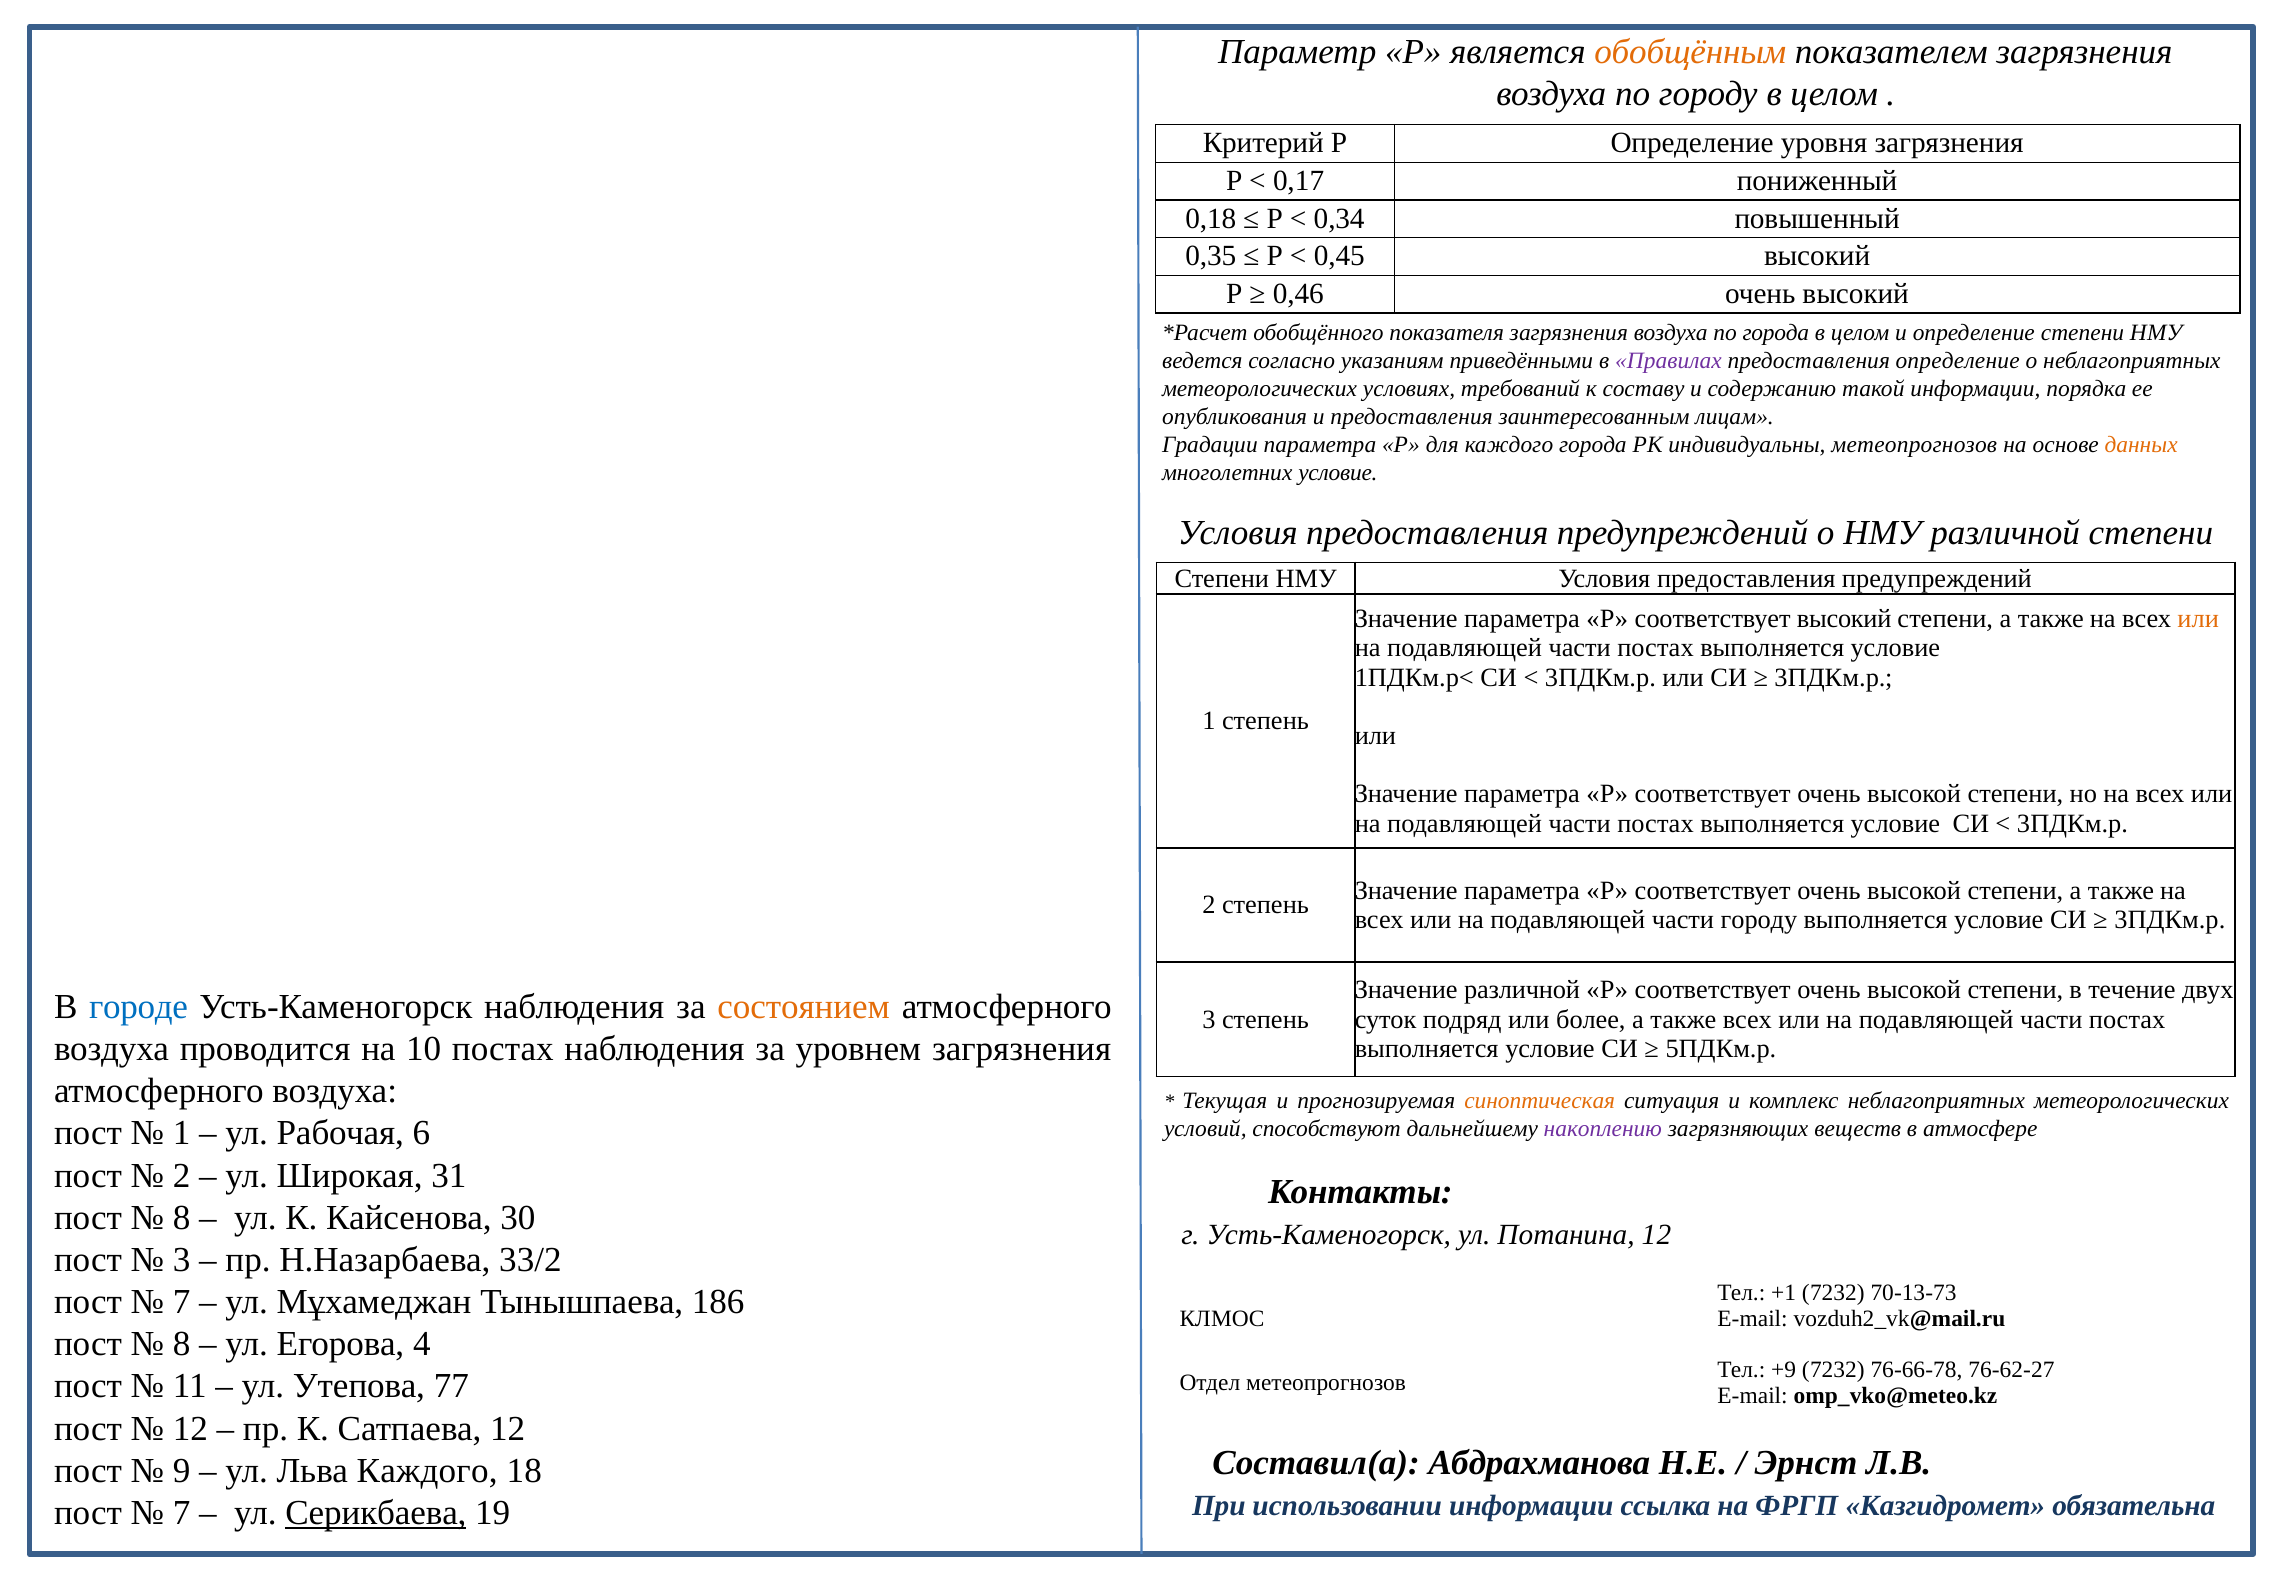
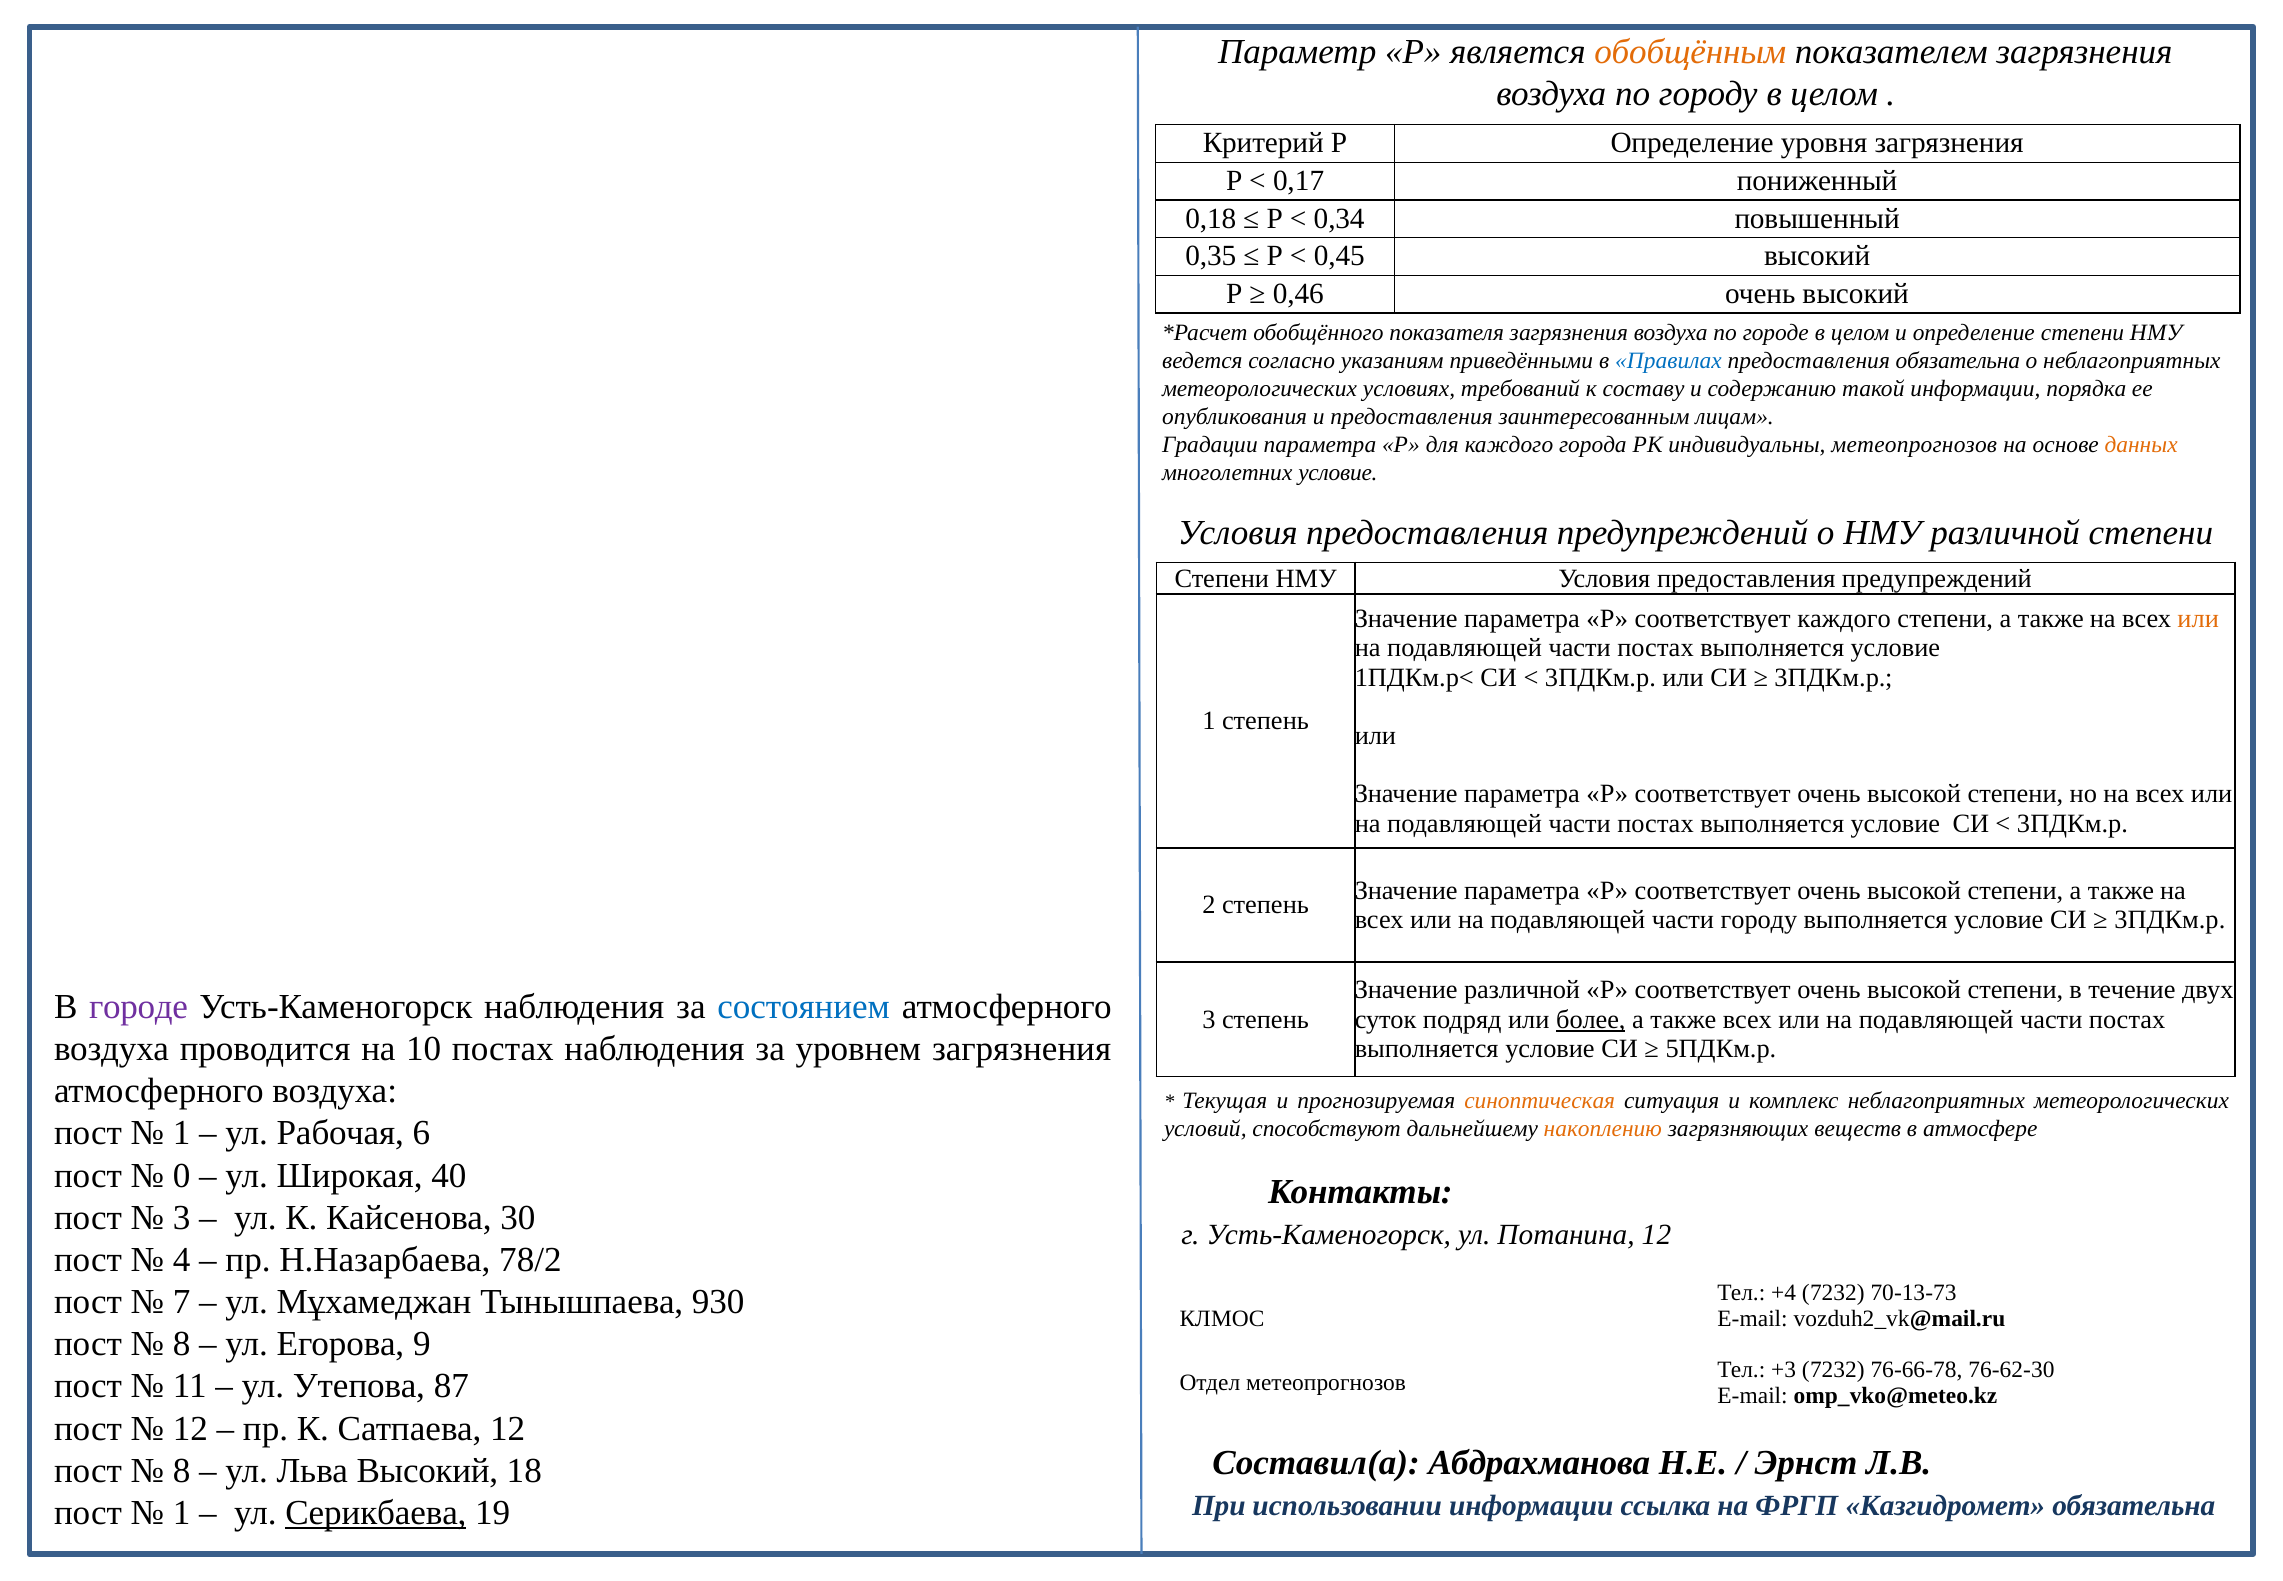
по города: города -> городе
Правилах colour: purple -> blue
предоставления определение: определение -> обязательна
соответствует высокий: высокий -> каждого
городе at (139, 1007) colour: blue -> purple
состоянием colour: orange -> blue
более underline: none -> present
накоплению colour: purple -> orange
2 at (182, 1175): 2 -> 0
31: 31 -> 40
8 at (182, 1217): 8 -> 3
3 at (182, 1259): 3 -> 4
33/2: 33/2 -> 78/2
+1: +1 -> +4
186: 186 -> 930
4: 4 -> 9
+9: +9 -> +3
76-62-27: 76-62-27 -> 76-62-30
77: 77 -> 87
9 at (182, 1470): 9 -> 8
Льва Каждого: Каждого -> Высокий
7 at (182, 1512): 7 -> 1
